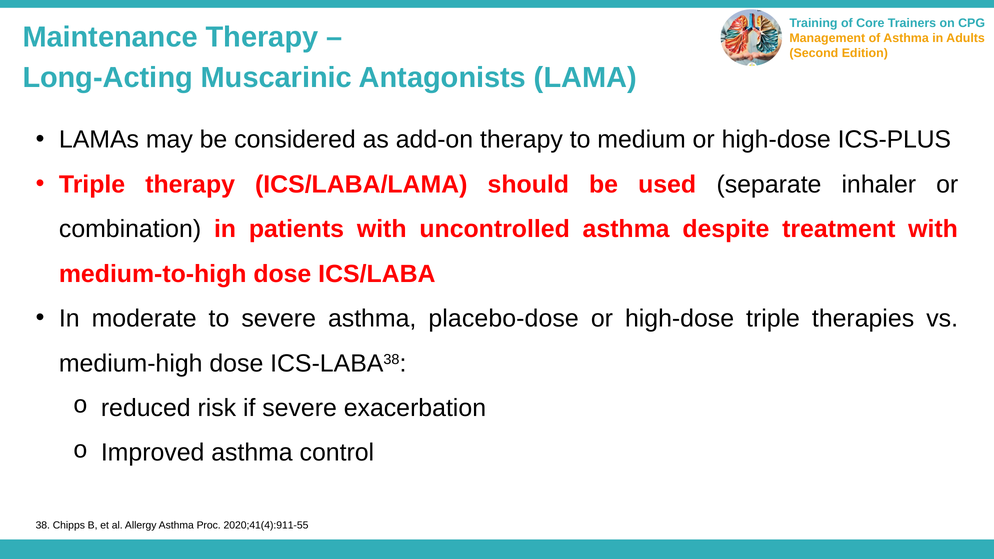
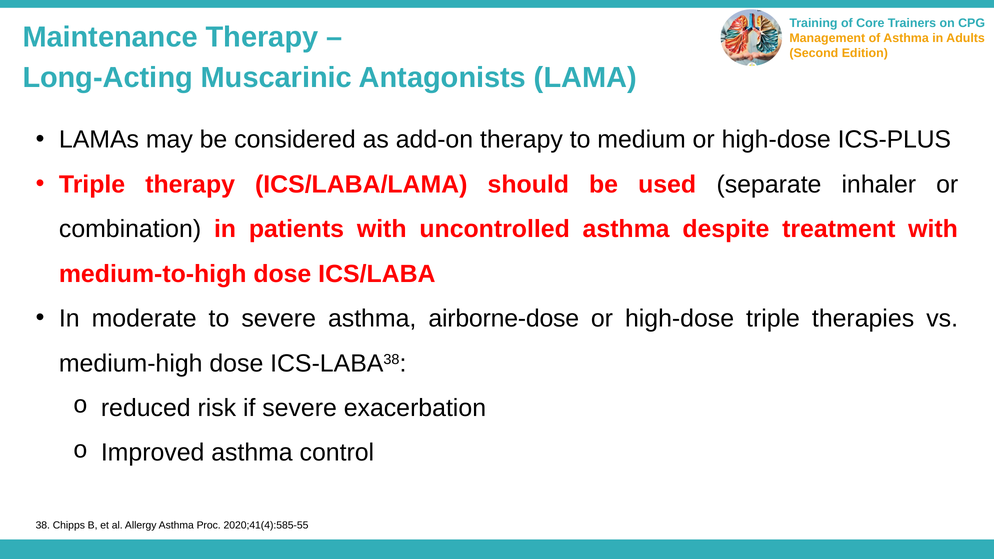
placebo-dose: placebo-dose -> airborne-dose
2020;41(4):911-55: 2020;41(4):911-55 -> 2020;41(4):585-55
